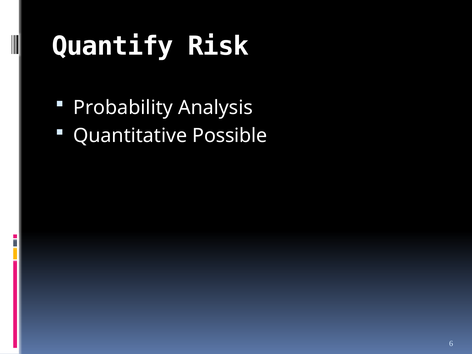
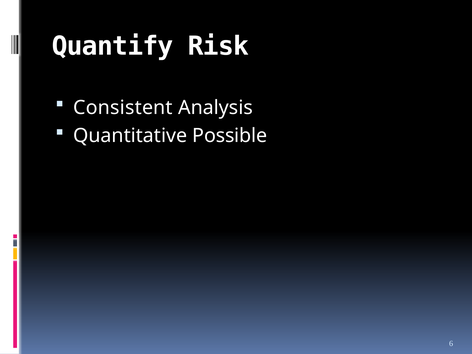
Probability: Probability -> Consistent
